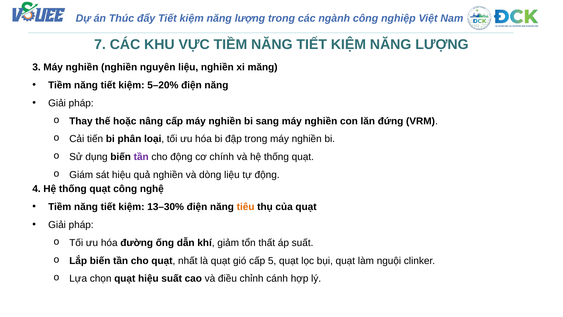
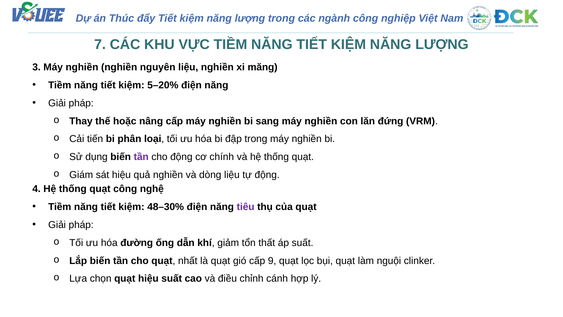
13–30%: 13–30% -> 48–30%
tiêu colour: orange -> purple
5: 5 -> 9
